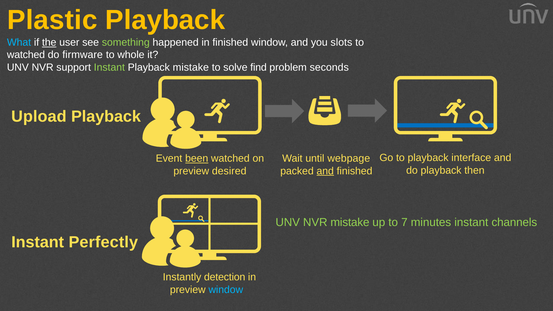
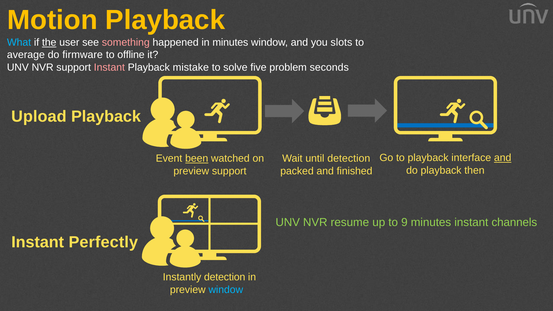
Plastic: Plastic -> Motion
something colour: light green -> pink
in finished: finished -> minutes
watched at (26, 55): watched -> average
whole: whole -> offline
Instant at (109, 67) colour: light green -> pink
find: find -> five
and at (503, 158) underline: none -> present
until webpage: webpage -> detection
preview desired: desired -> support
and at (325, 171) underline: present -> none
NVR mistake: mistake -> resume
7: 7 -> 9
